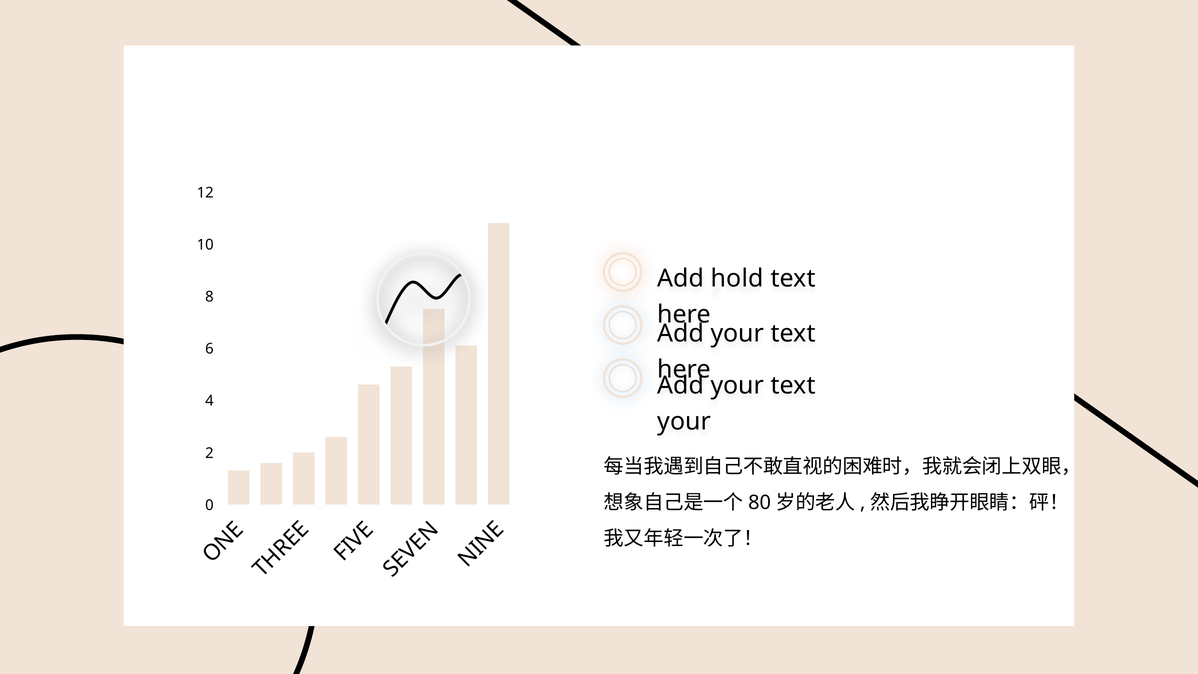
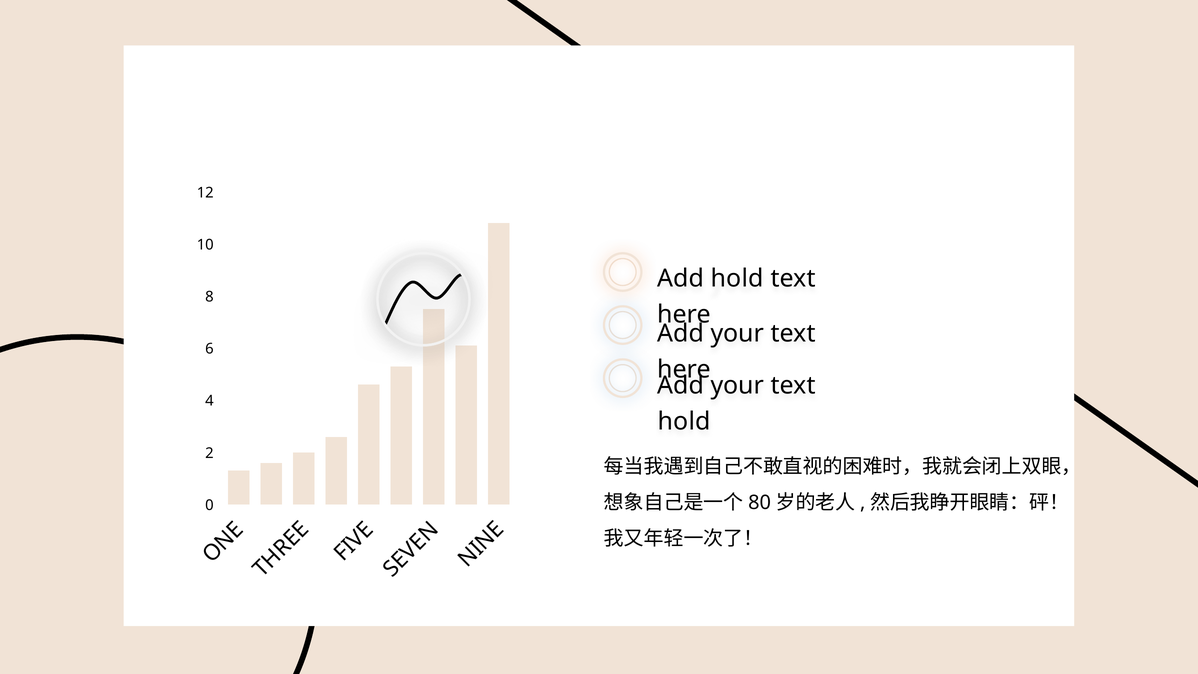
your at (684, 422): your -> hold
